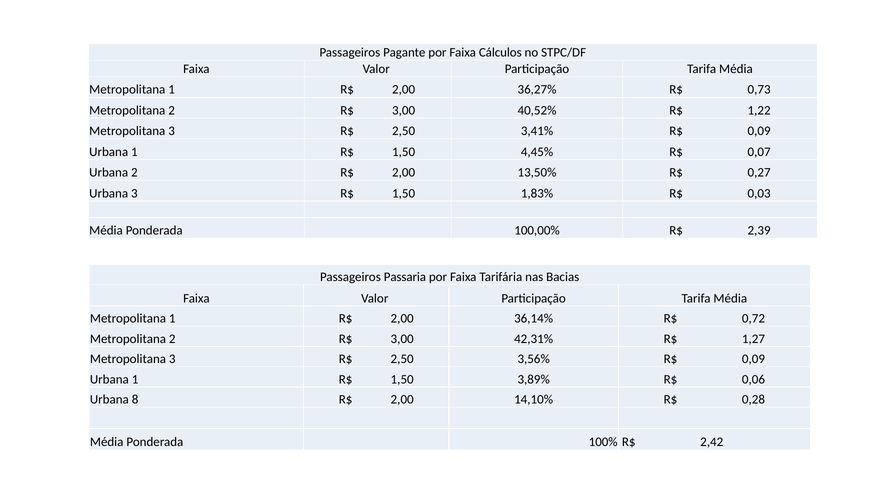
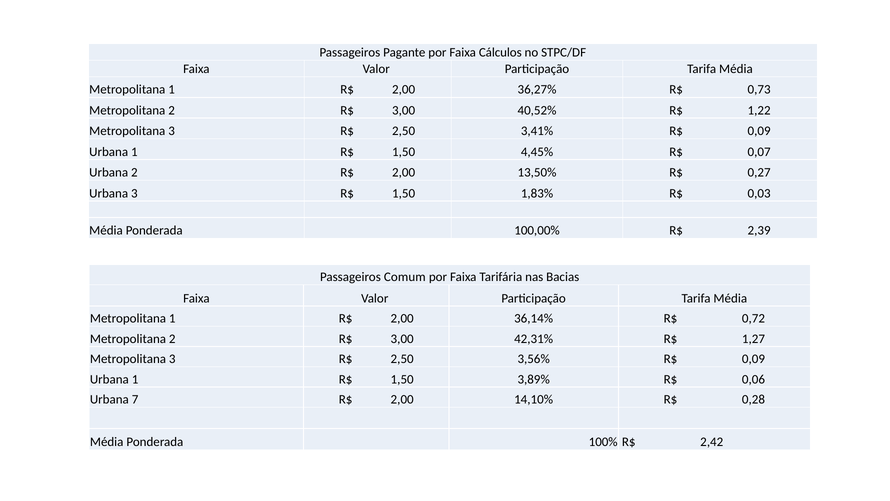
Passaria: Passaria -> Comum
8: 8 -> 7
